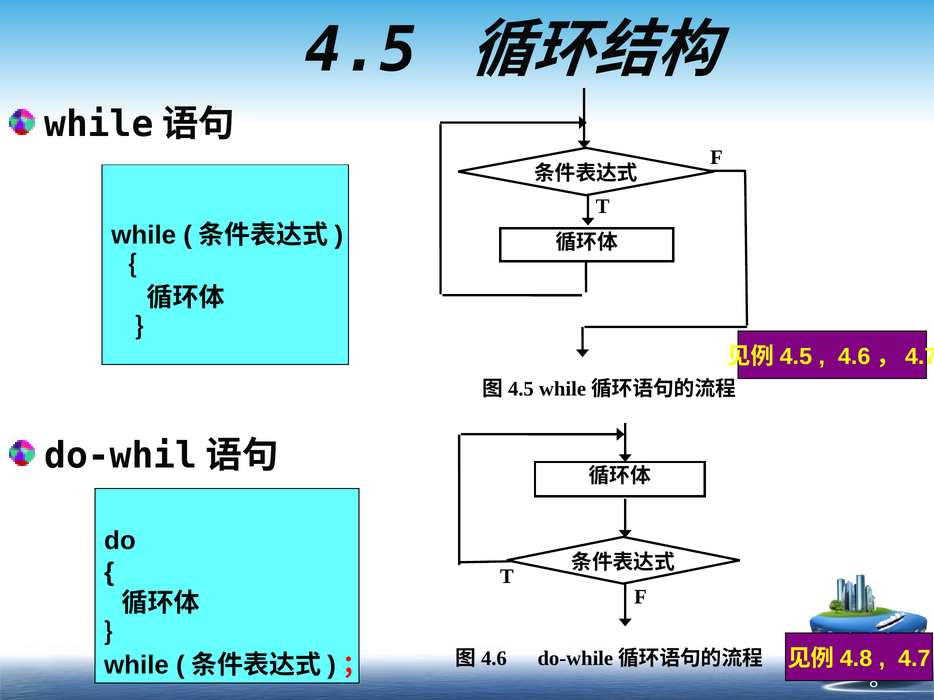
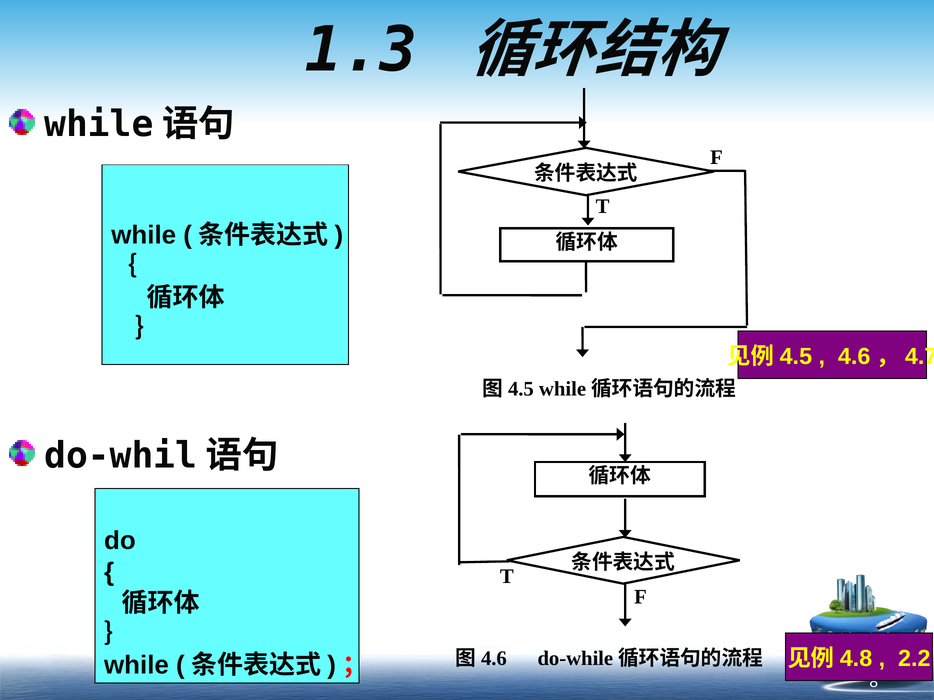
4.5: 4.5 -> 1.3
4.7: 4.7 -> 2.2
